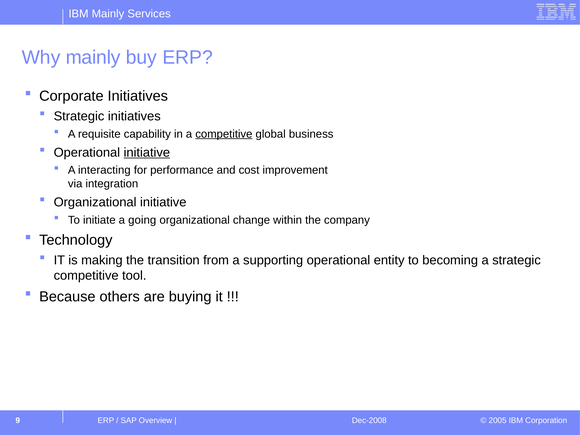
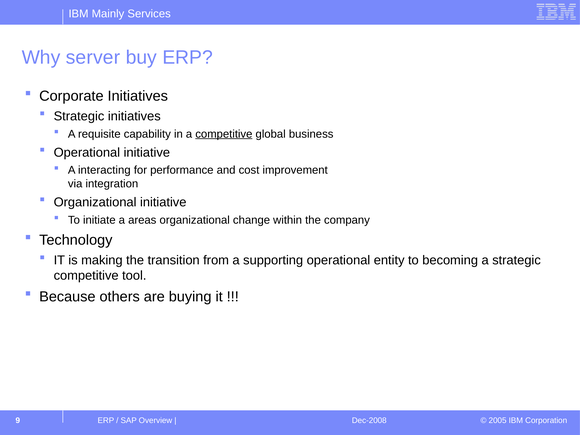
Why mainly: mainly -> server
initiative at (147, 152) underline: present -> none
going: going -> areas
